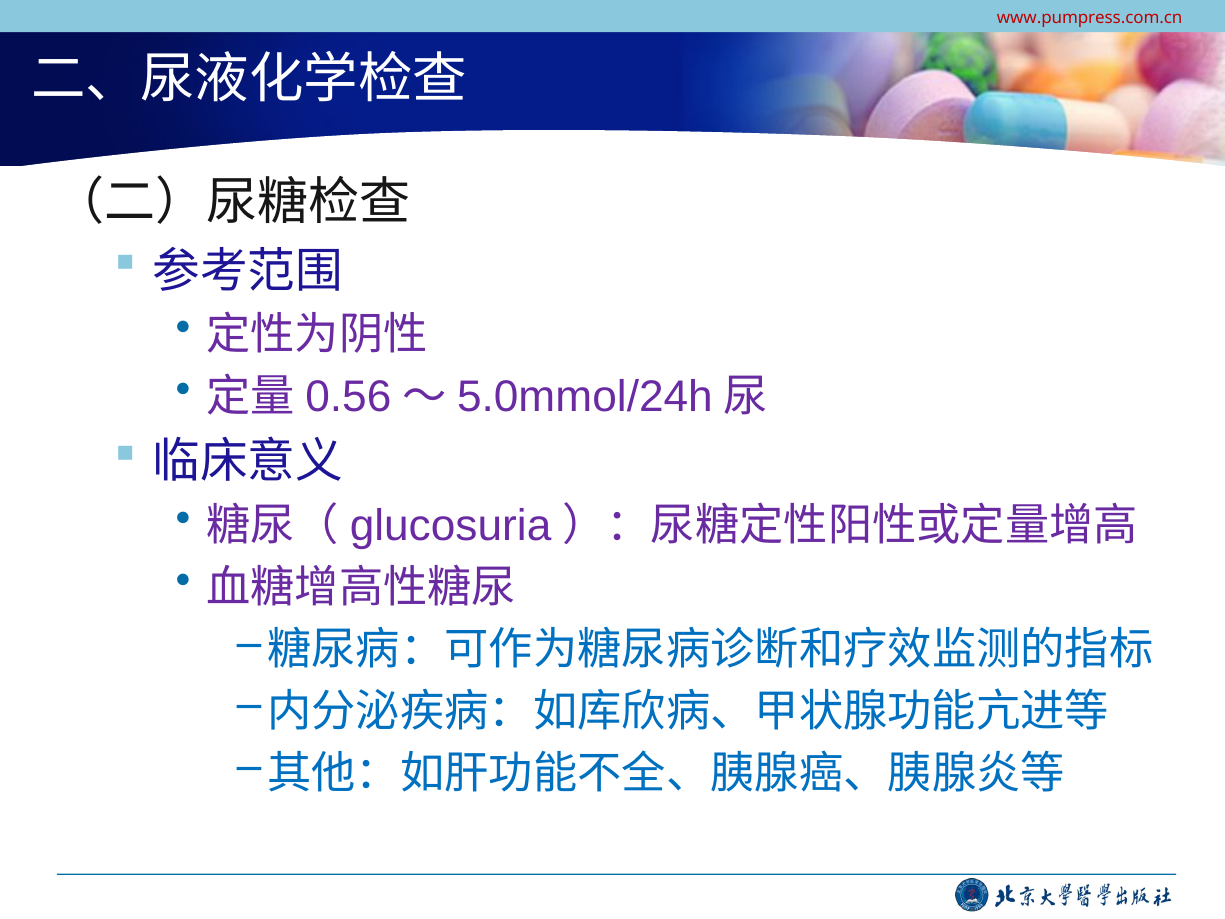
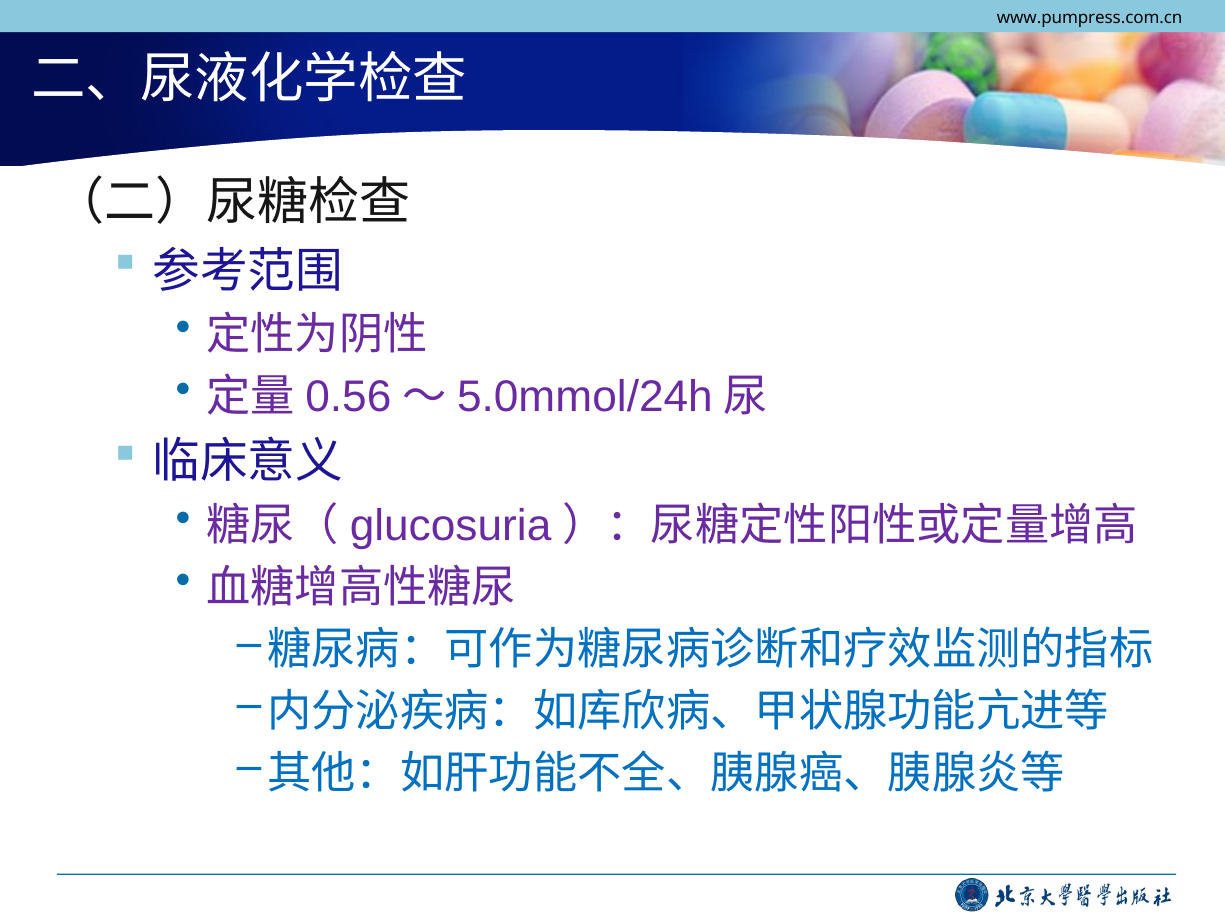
www.pumpress.com.cn colour: red -> black
